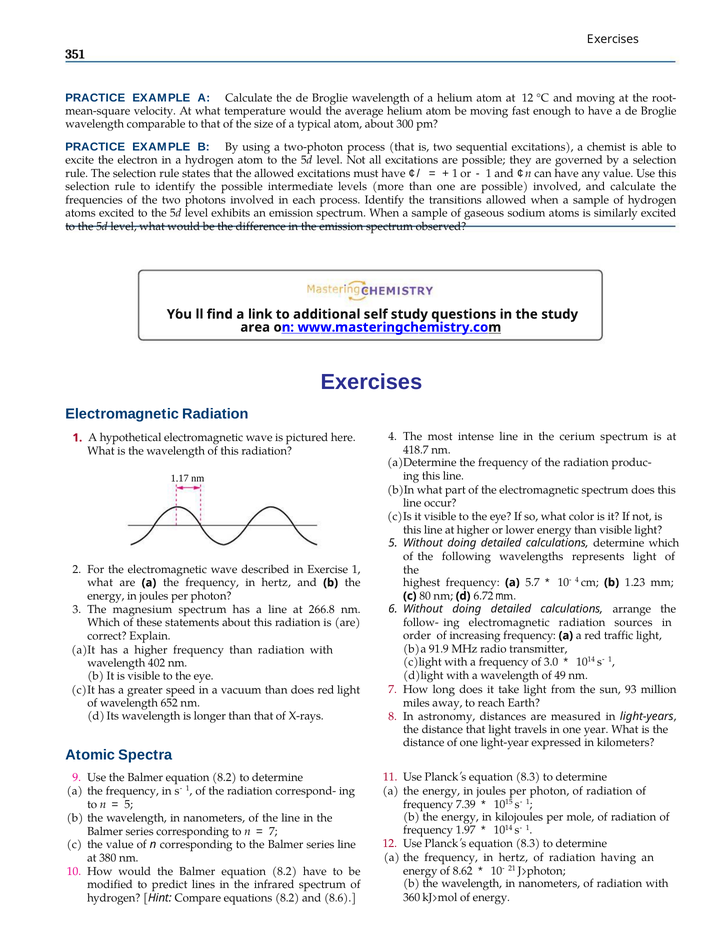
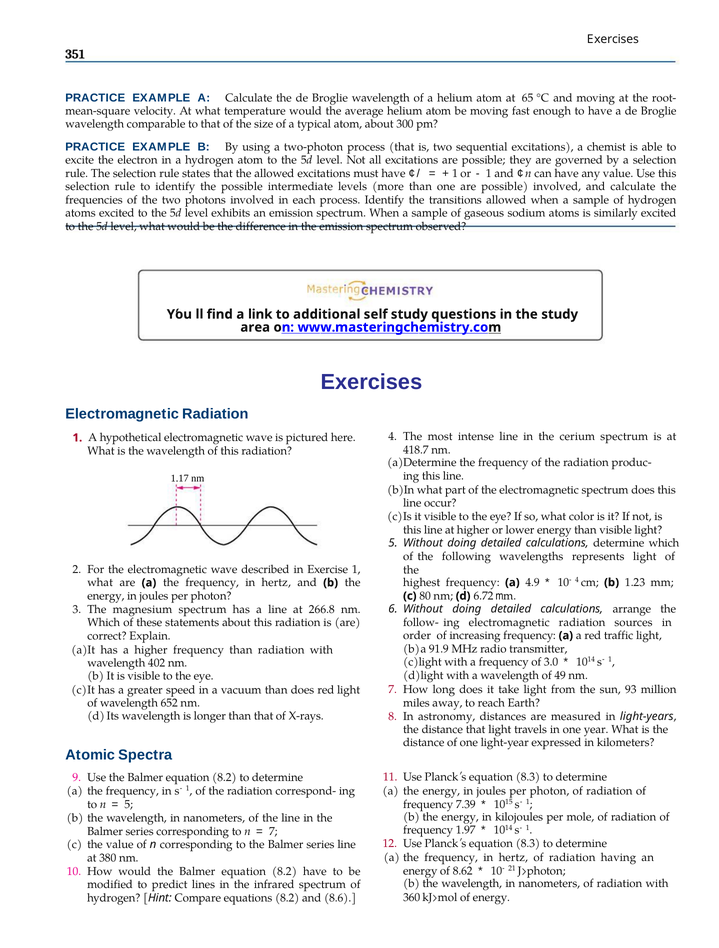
at 12: 12 -> 65
5.7: 5.7 -> 4.9
